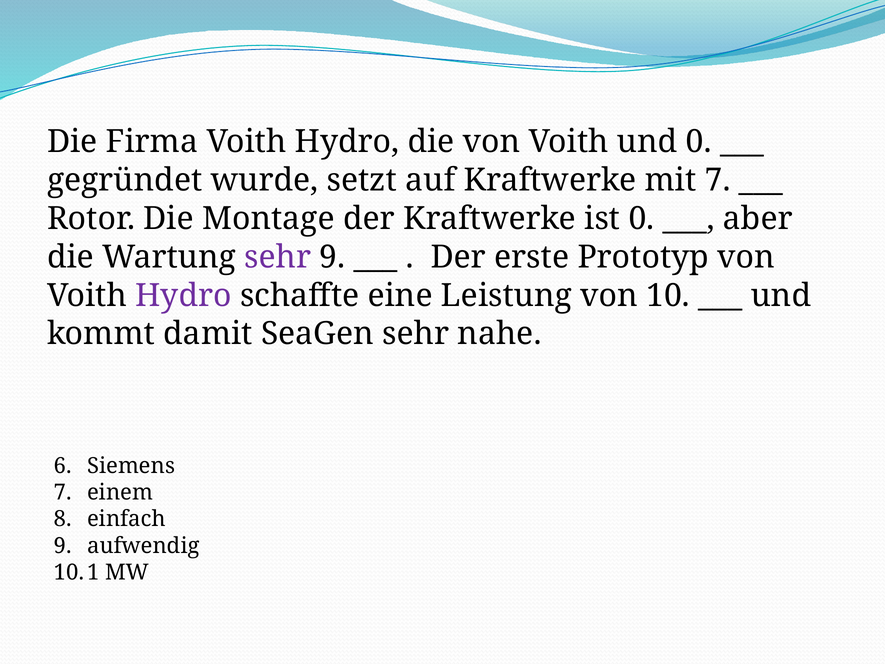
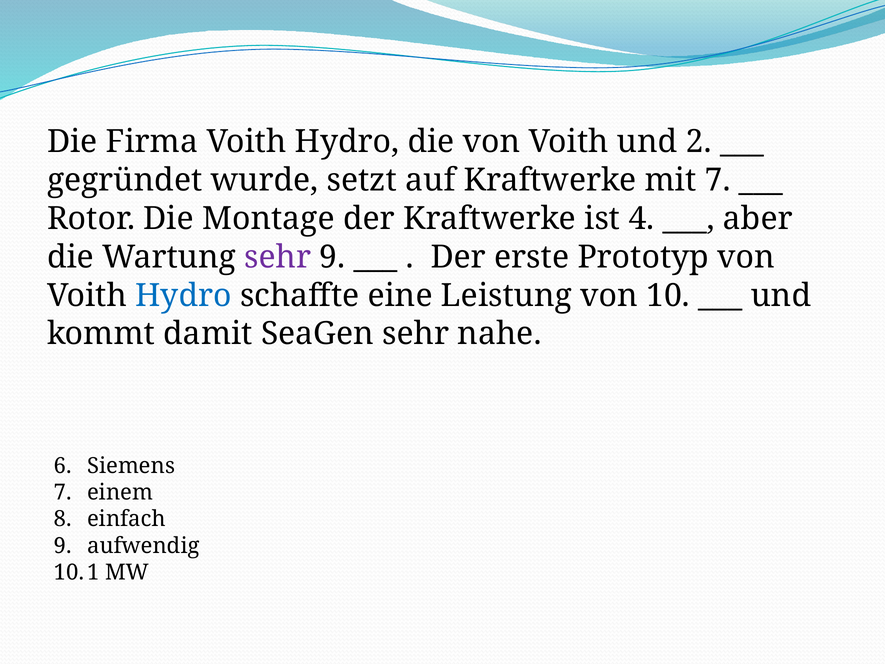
und 0: 0 -> 2
ist 0: 0 -> 4
Hydro at (183, 295) colour: purple -> blue
